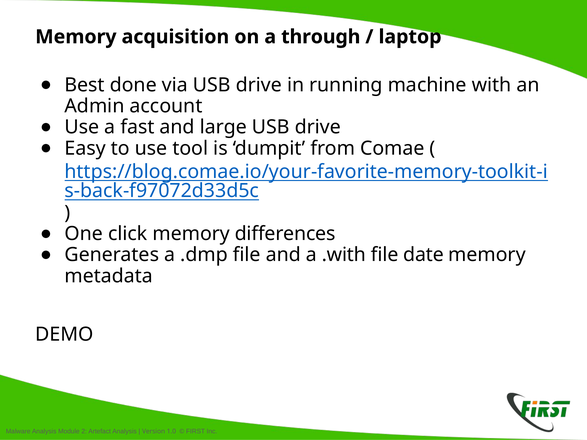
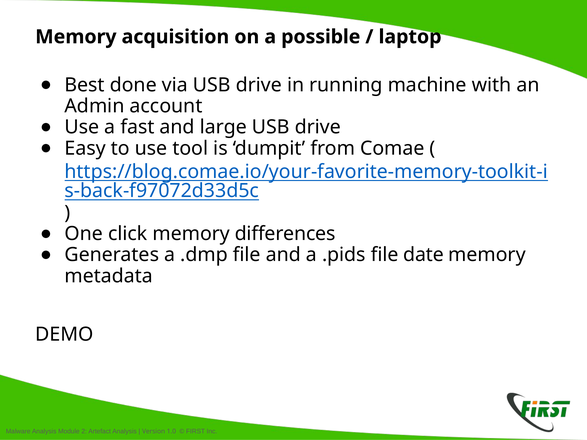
through: through -> possible
.with: .with -> .pids
